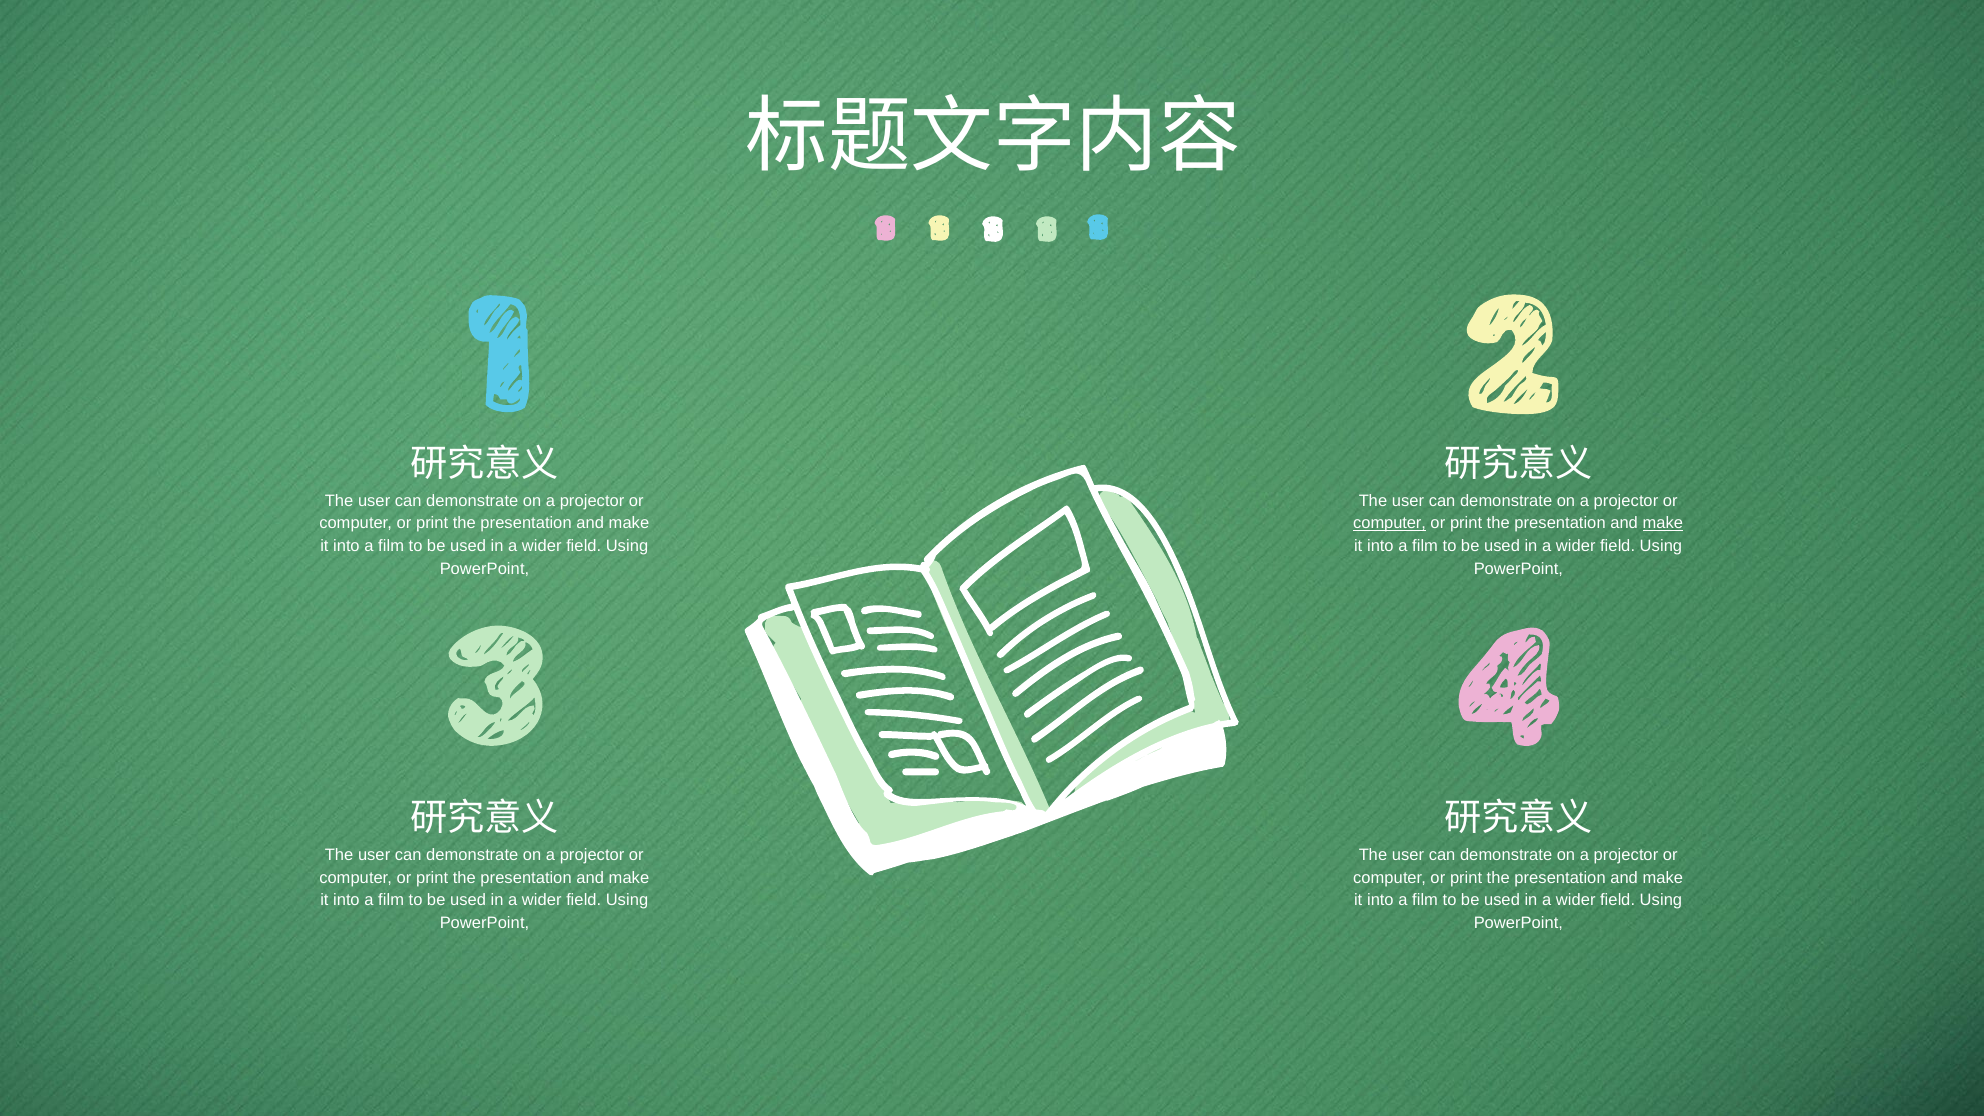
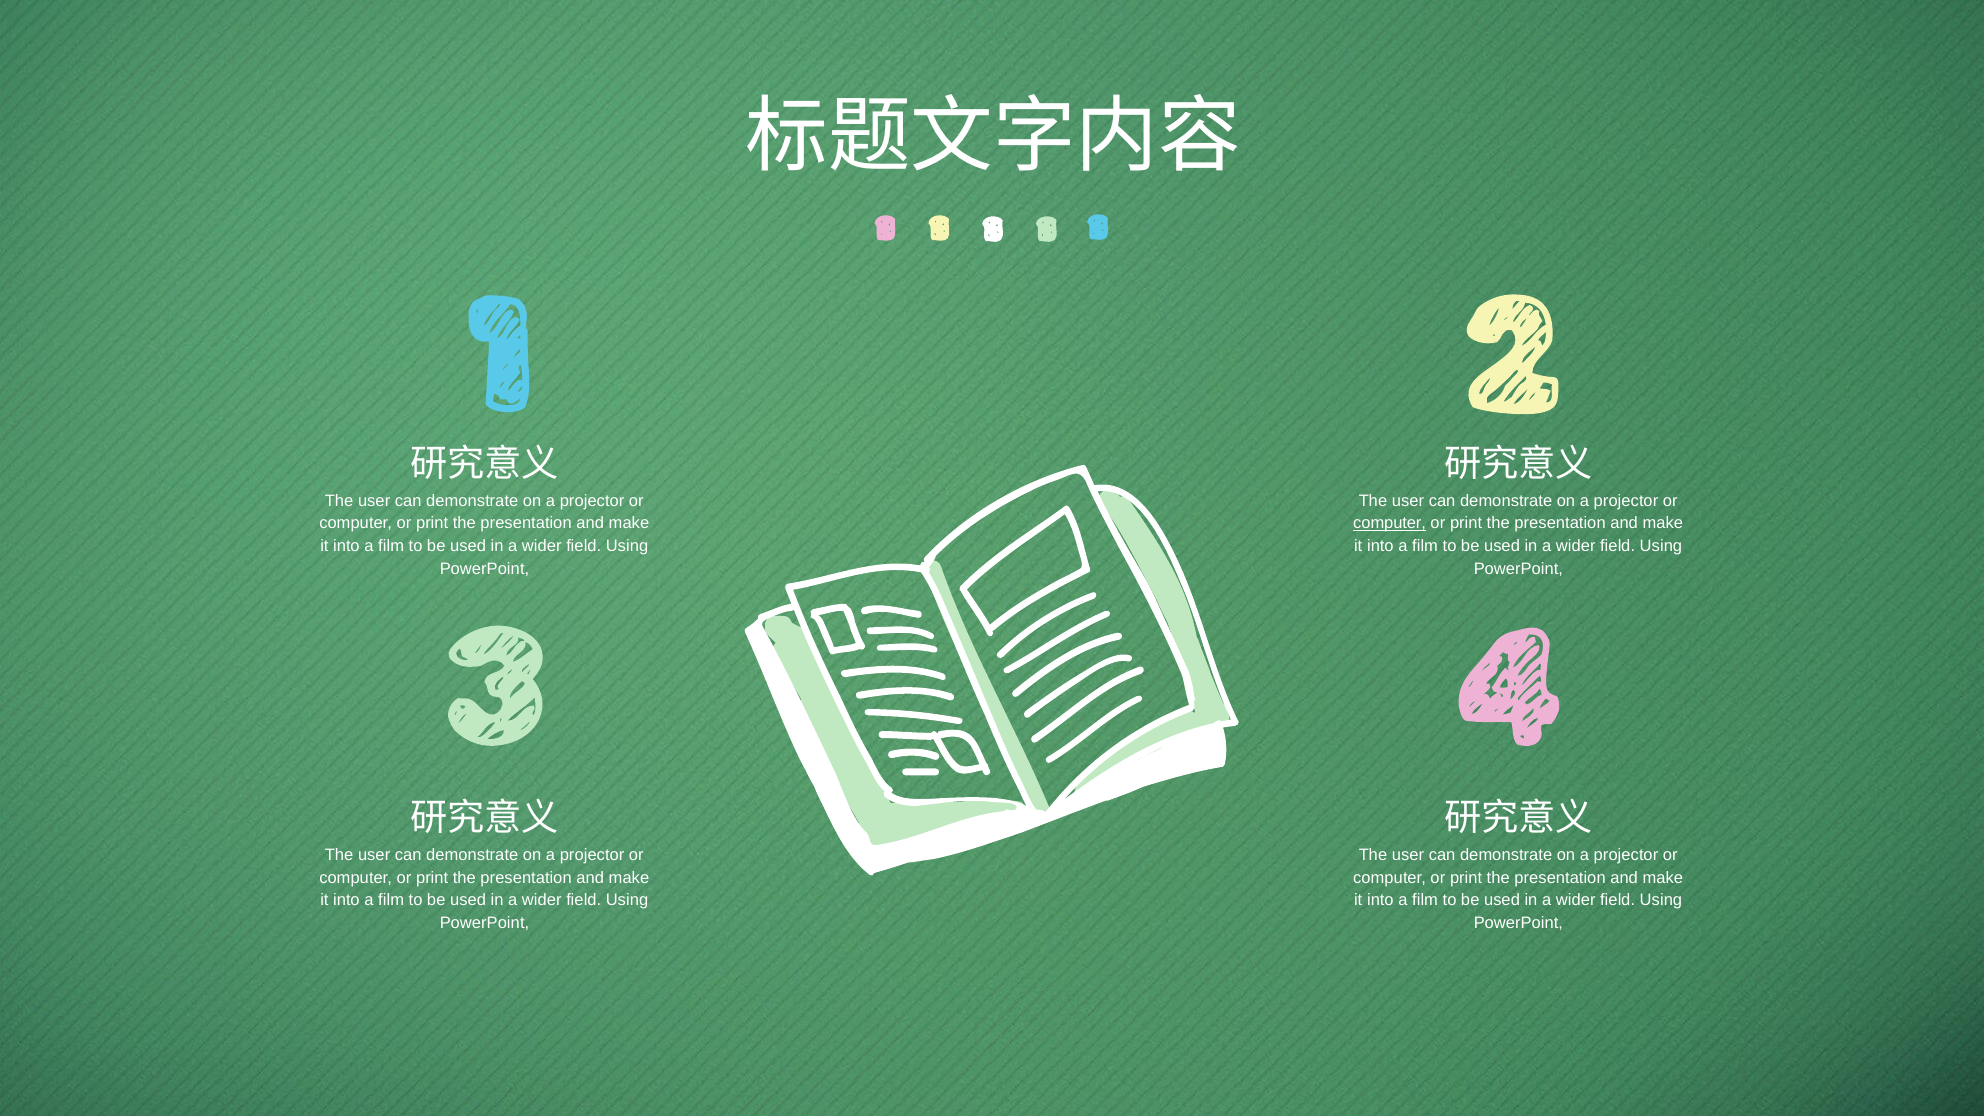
make at (1663, 523) underline: present -> none
